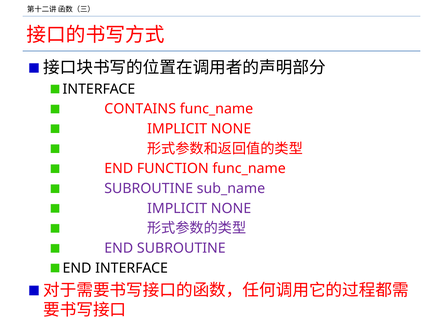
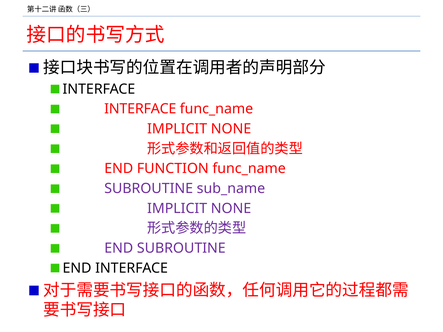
CONTAINS at (140, 109): CONTAINS -> INTERFACE
